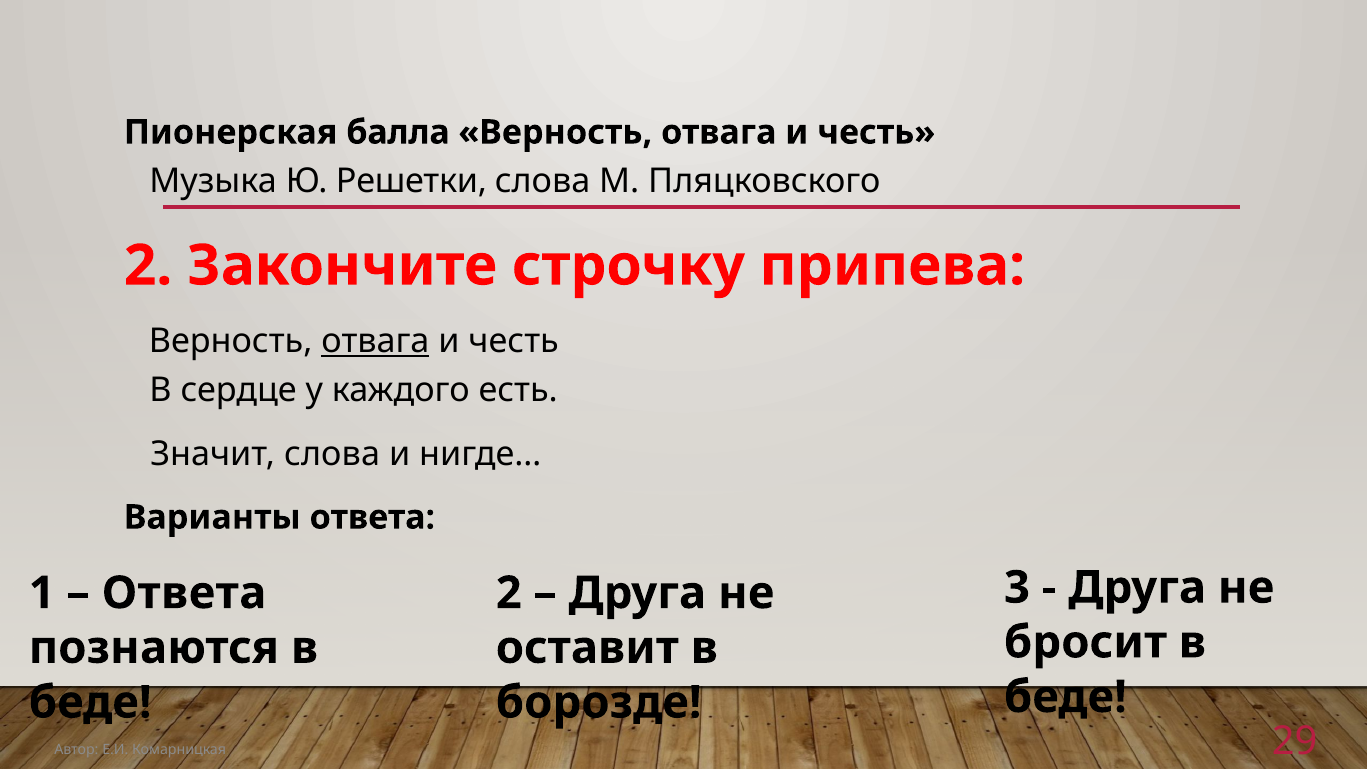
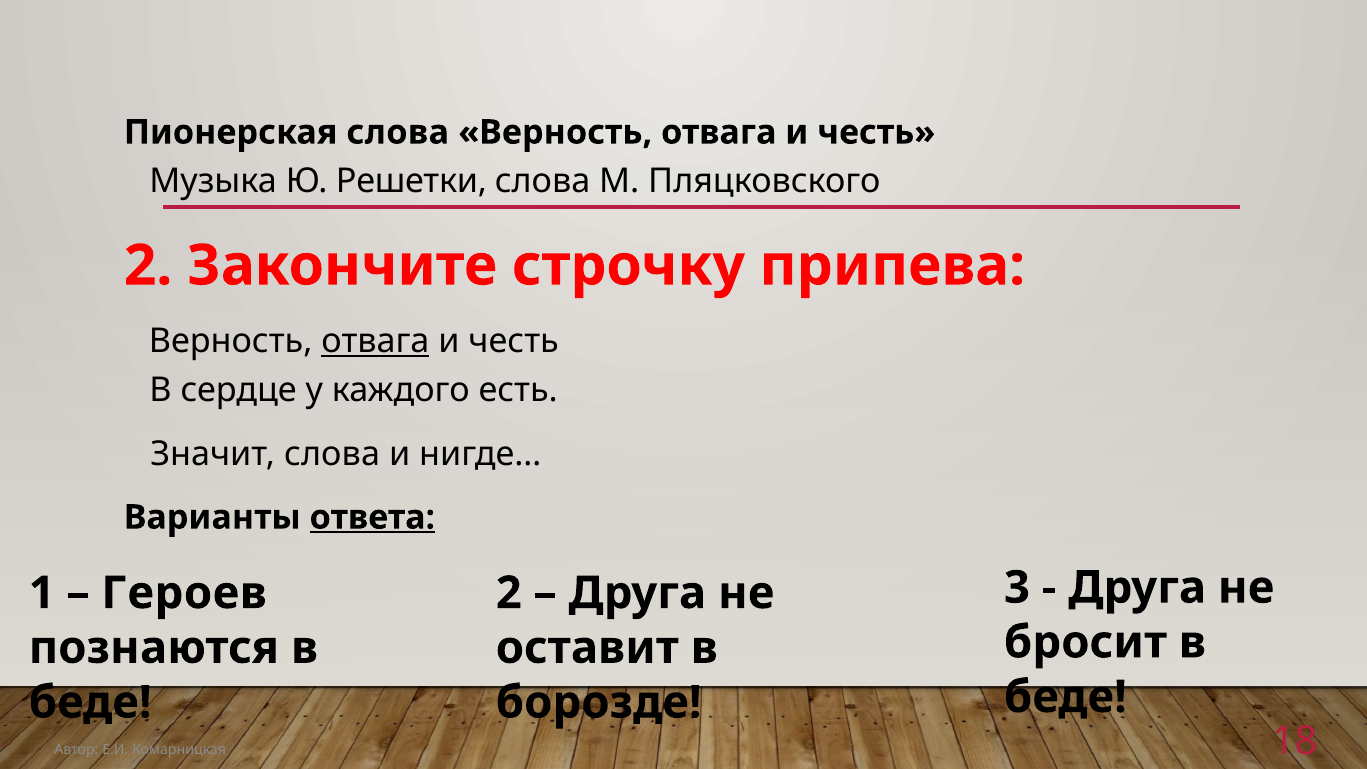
Пионерская балла: балла -> слова
ответа at (372, 517) underline: none -> present
Ответа at (184, 593): Ответа -> Героев
29: 29 -> 18
